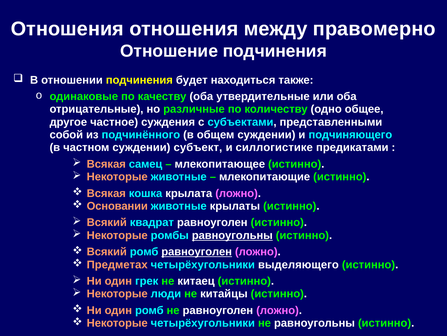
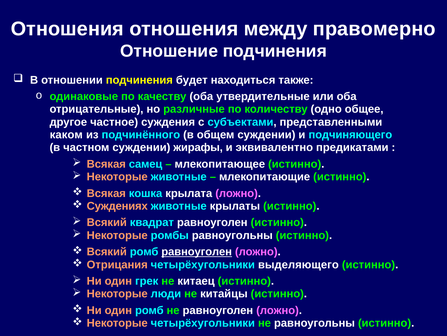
собой: собой -> каком
субъект: субъект -> жирафы
силлогистике: силлогистике -> эквивалентно
Основании: Основании -> Суждениях
равноугольны at (232, 235) underline: present -> none
Предметах: Предметах -> Отрицания
